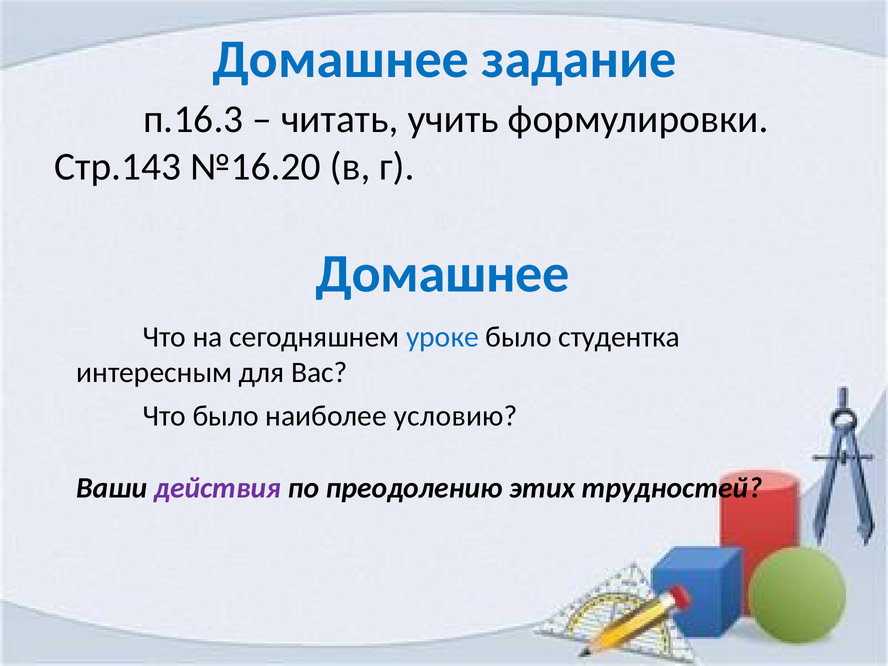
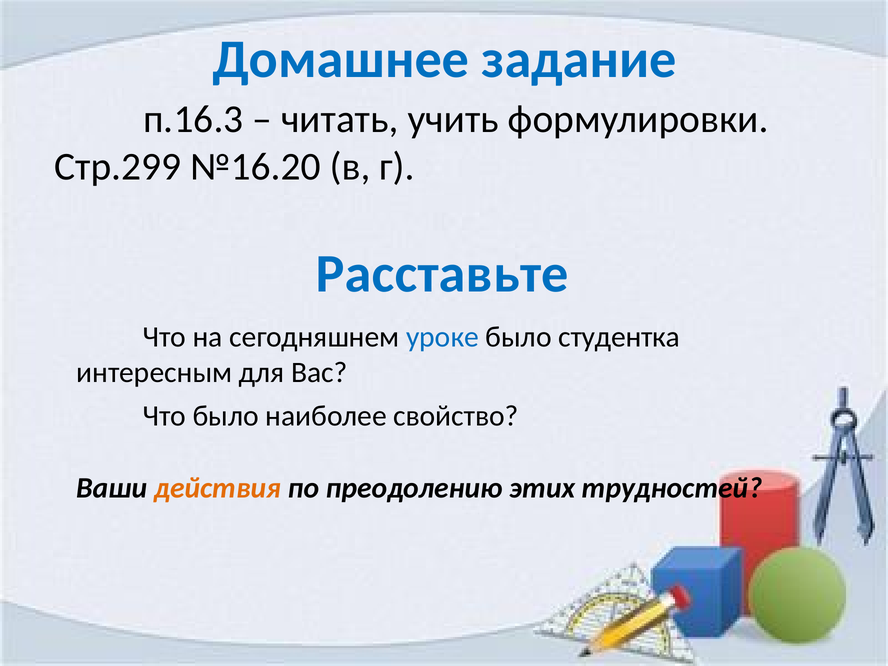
Стр.143: Стр.143 -> Стр.299
Домашнее at (442, 274): Домашнее -> Расставьте
условию: условию -> свойство
действия colour: purple -> orange
